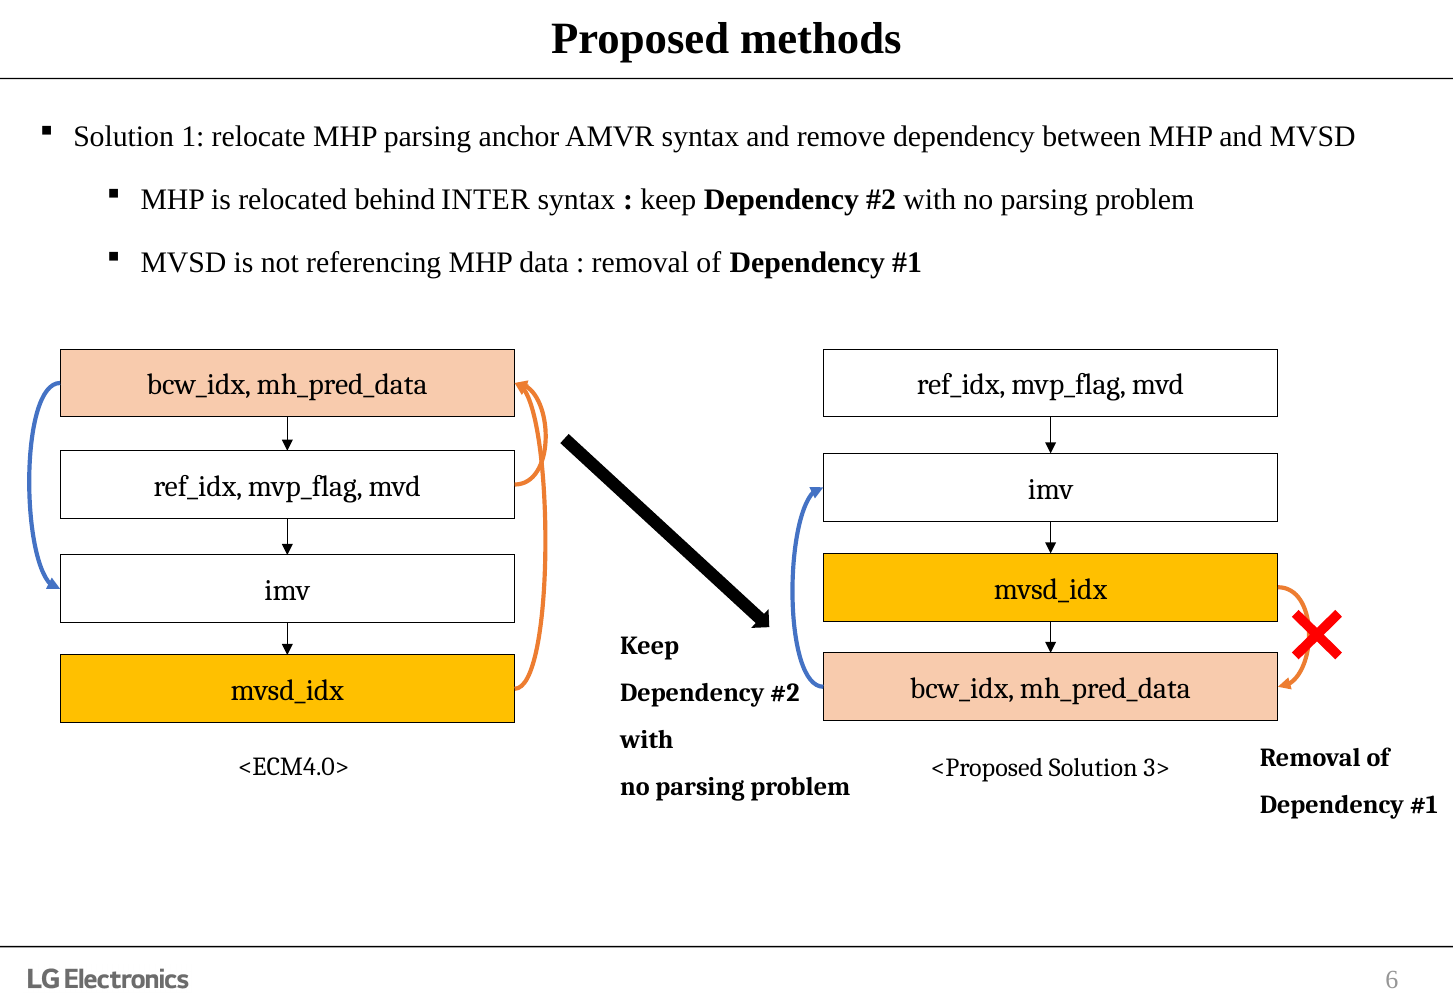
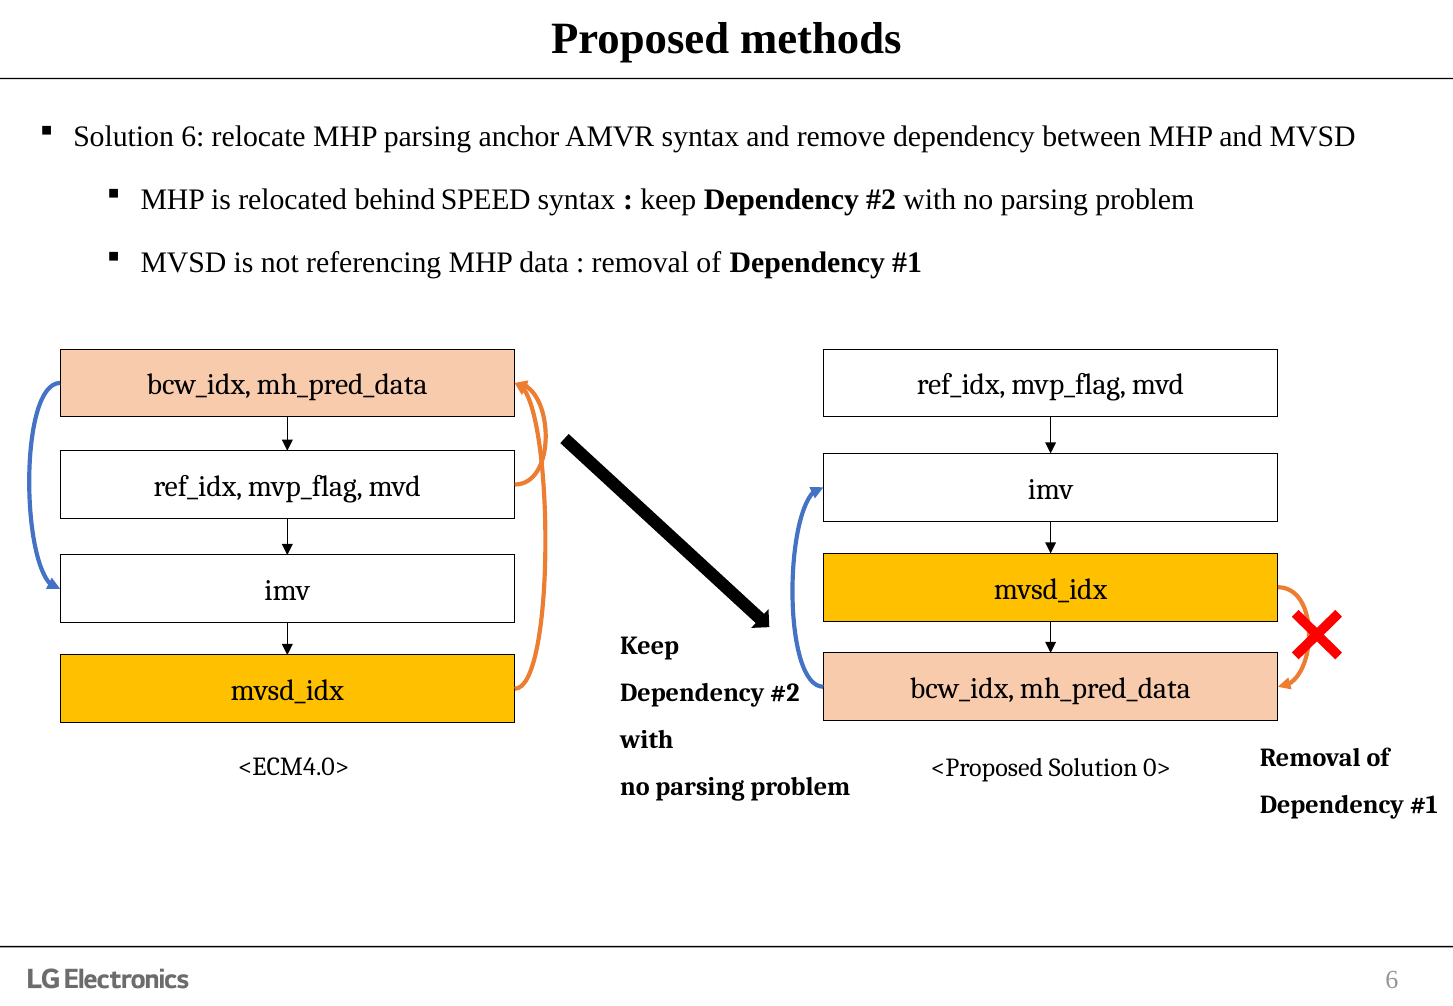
Solution 1: 1 -> 6
INTER: INTER -> SPEED
3>: 3> -> 0>
